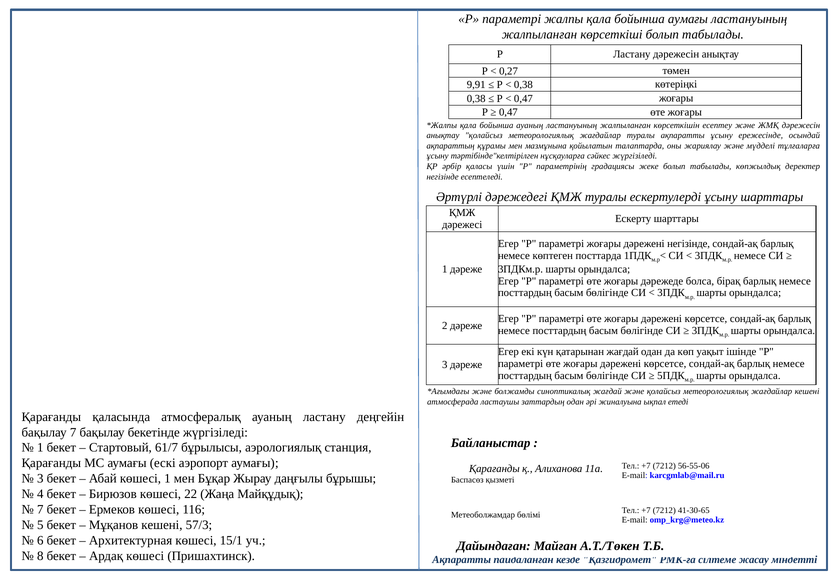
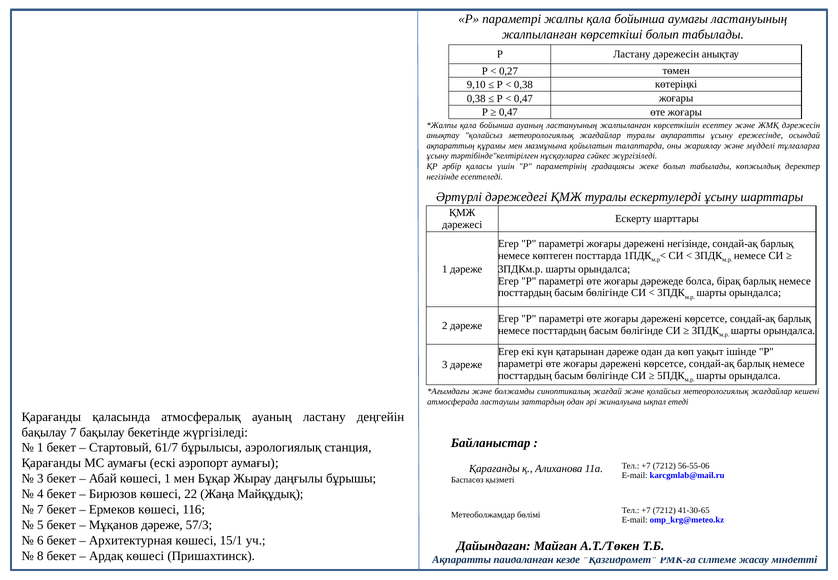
9,91: 9,91 -> 9,10
қатарынан жағдай: жағдай -> дәреже
Мұқанов кешені: кешені -> дәреже
